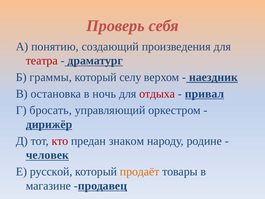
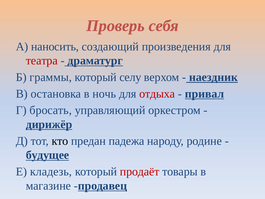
понятию: понятию -> наносить
кто colour: red -> black
знаком: знаком -> падежа
человек: человек -> будущее
русской: русской -> кладезь
продаёт colour: orange -> red
